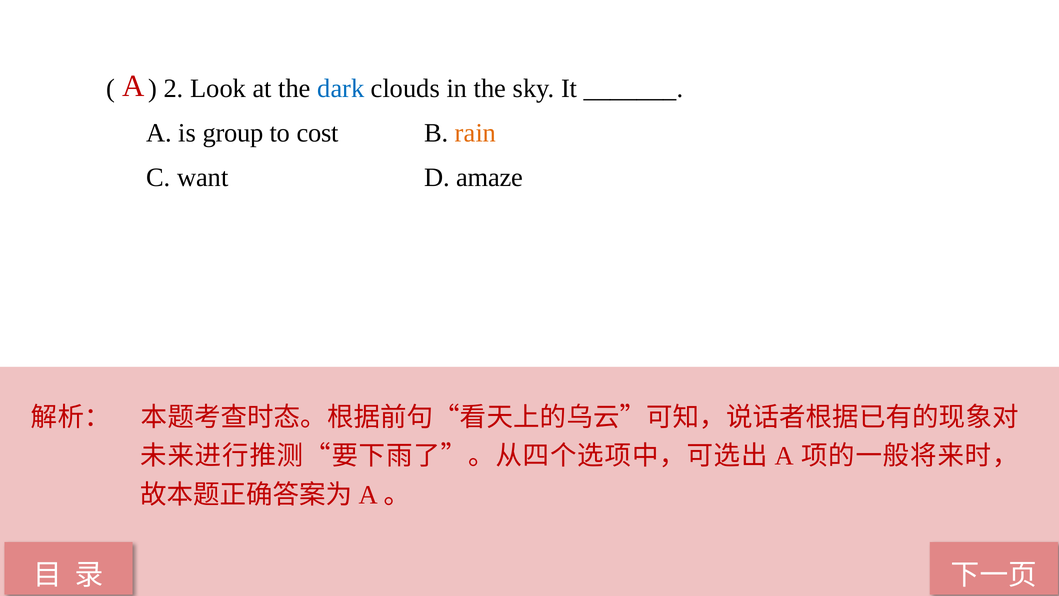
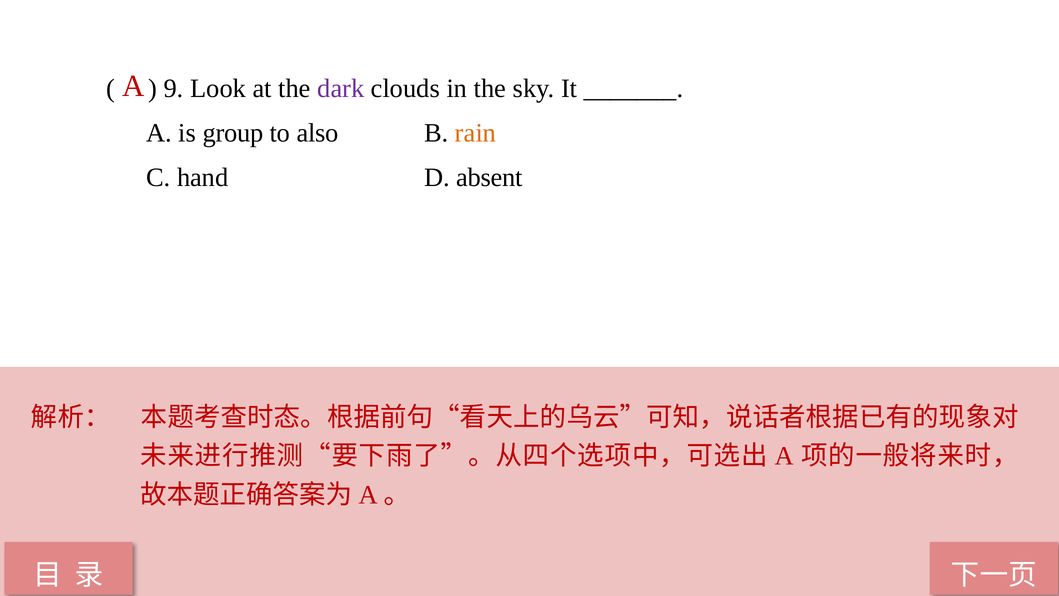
2: 2 -> 9
dark colour: blue -> purple
cost: cost -> also
want: want -> hand
amaze: amaze -> absent
